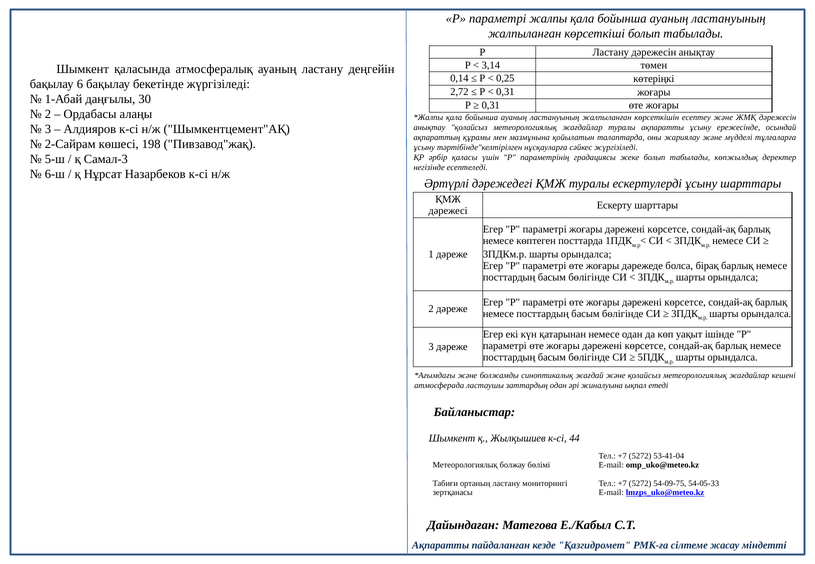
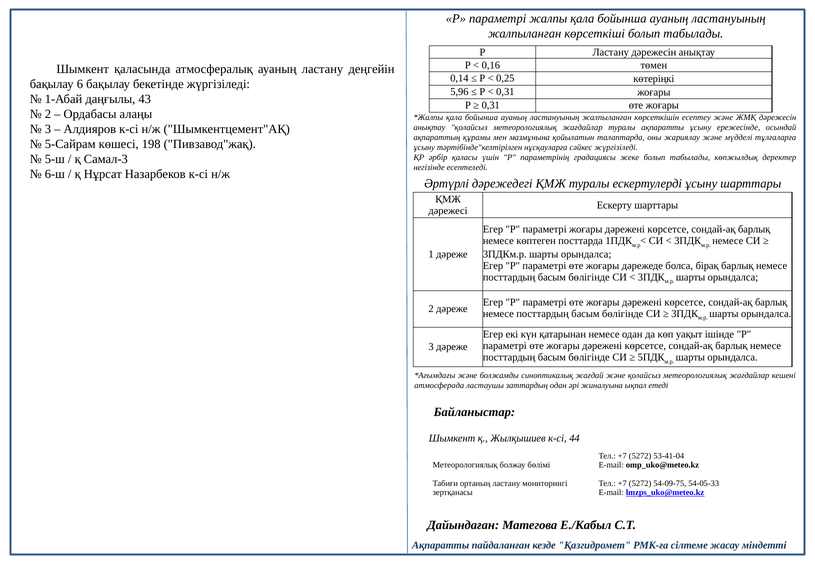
3,14: 3,14 -> 0,16
2,72: 2,72 -> 5,96
30: 30 -> 43
2-Сайрам: 2-Сайрам -> 5-Сайрам
